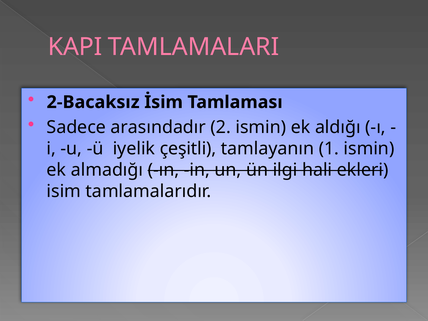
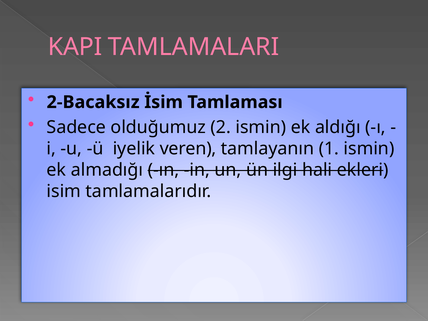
arasındadır: arasındadır -> olduğumuz
çeşitli: çeşitli -> veren
